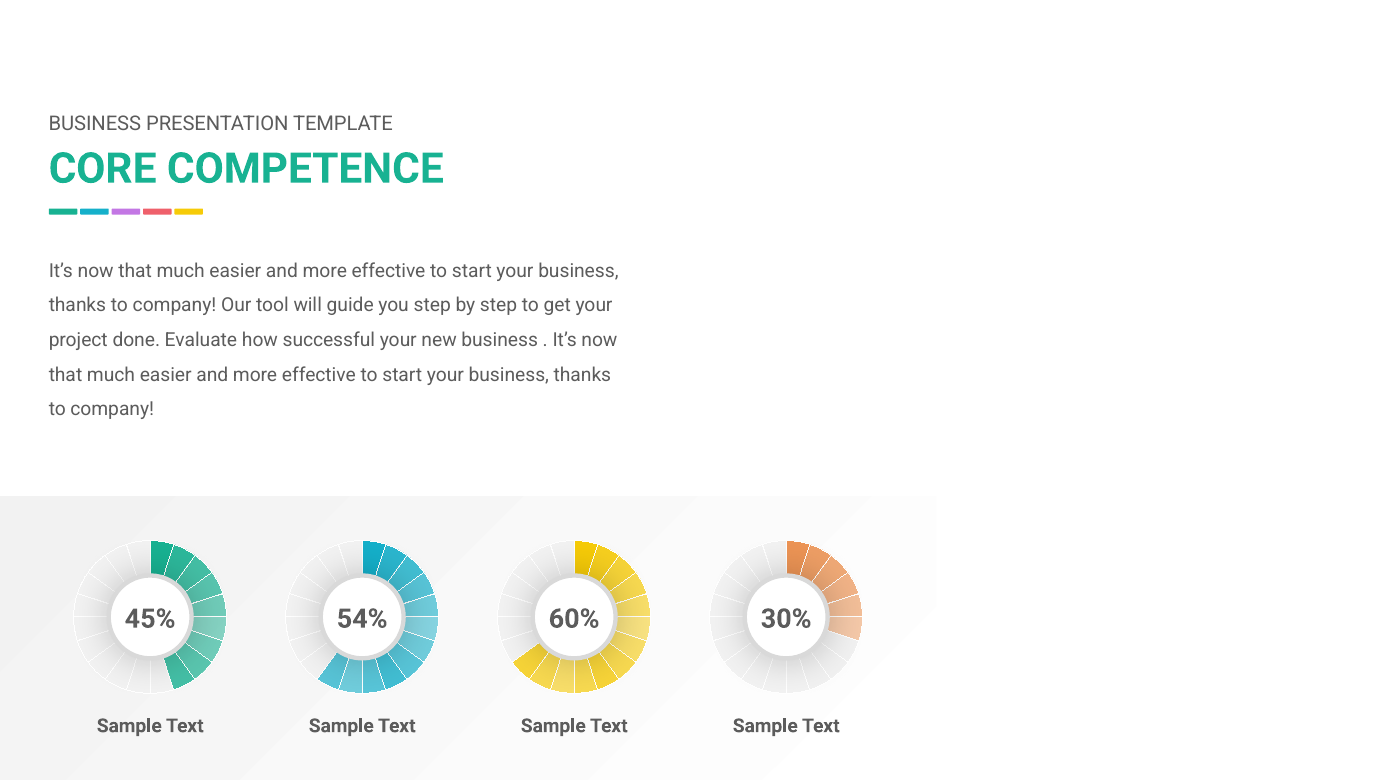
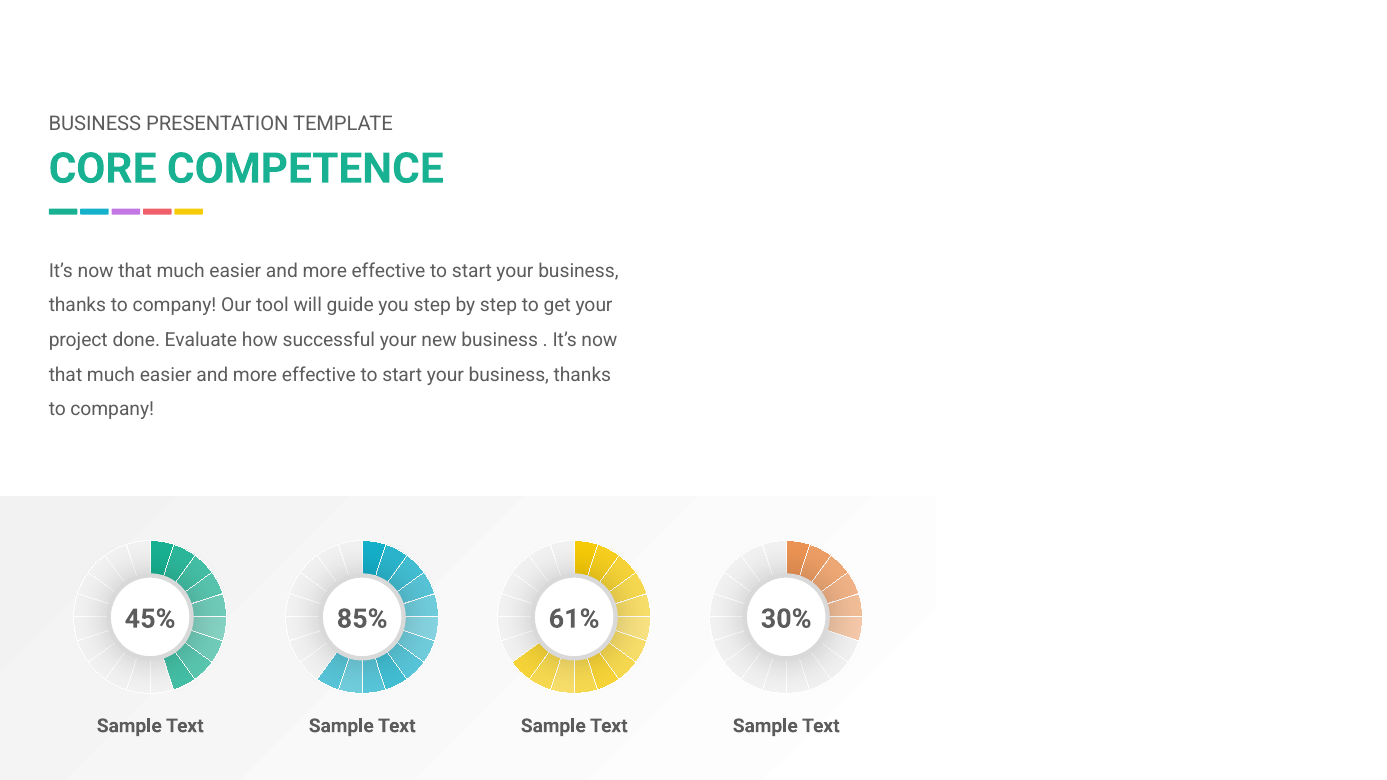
54%: 54% -> 85%
60%: 60% -> 61%
